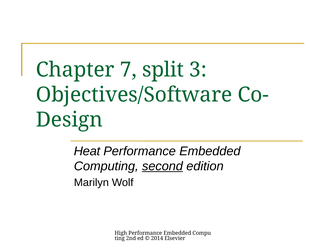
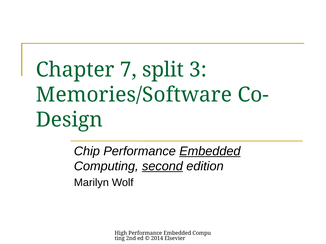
Objectives/Software: Objectives/Software -> Memories/Software
Heat: Heat -> Chip
Embedded at (210, 151) underline: none -> present
